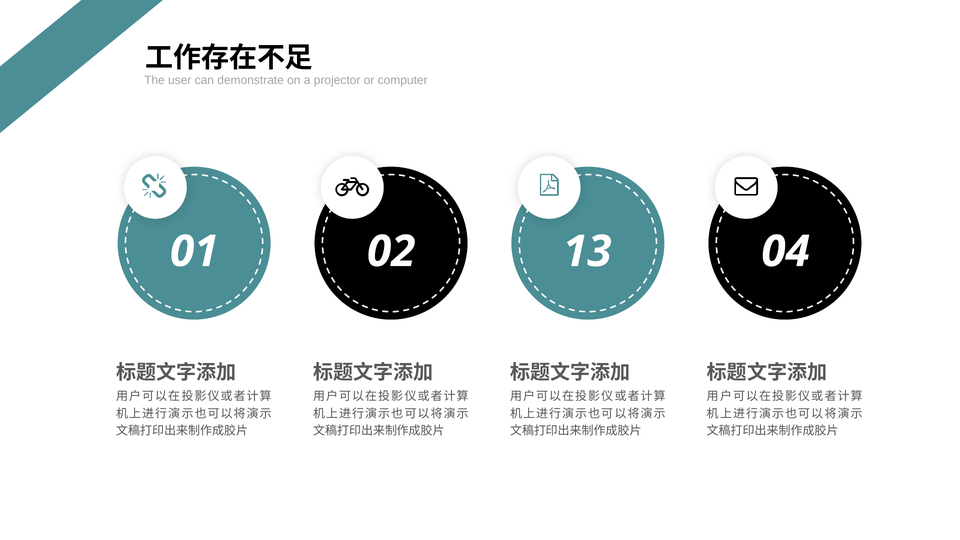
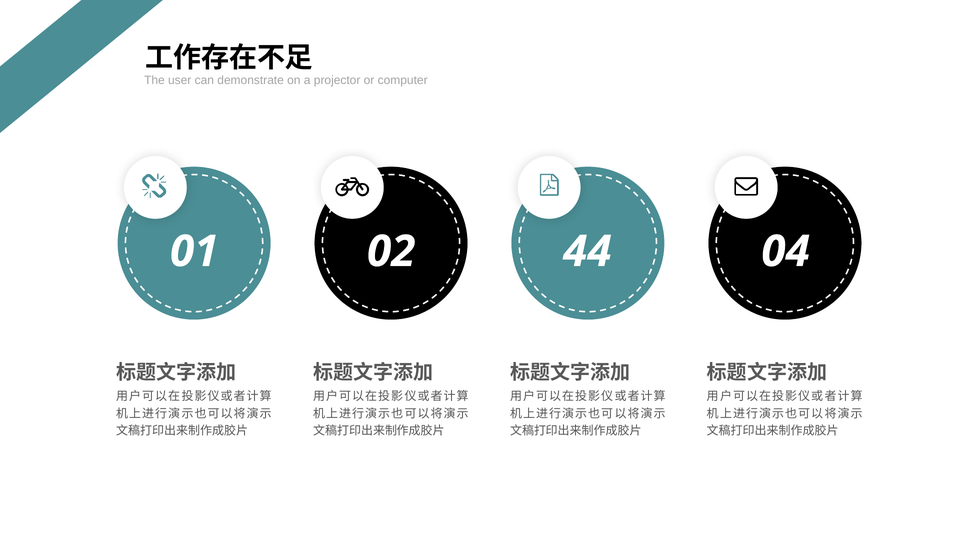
13: 13 -> 44
